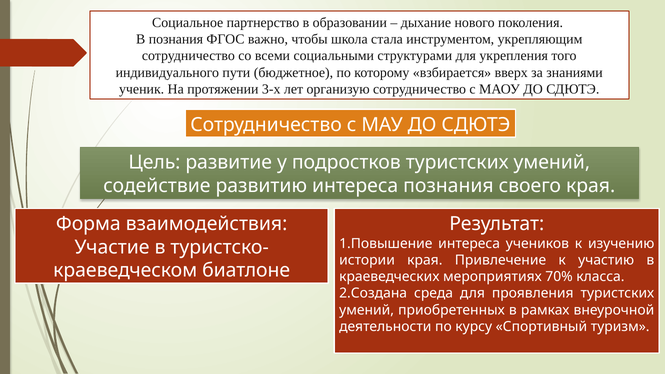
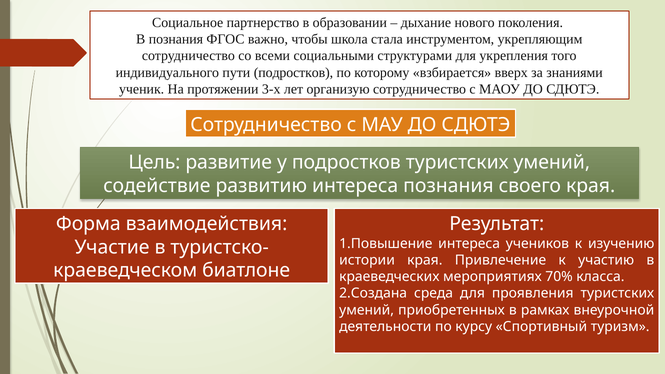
пути бюджетное: бюджетное -> подростков
